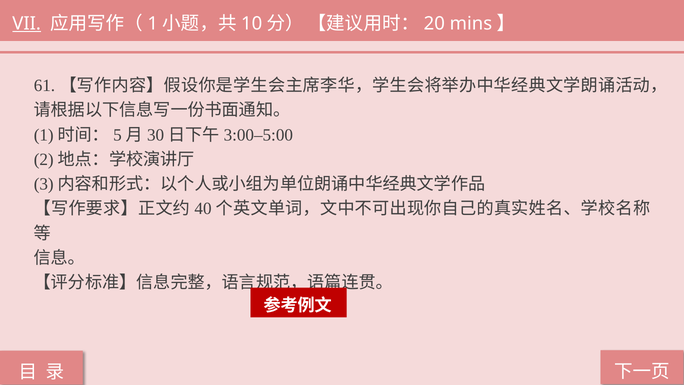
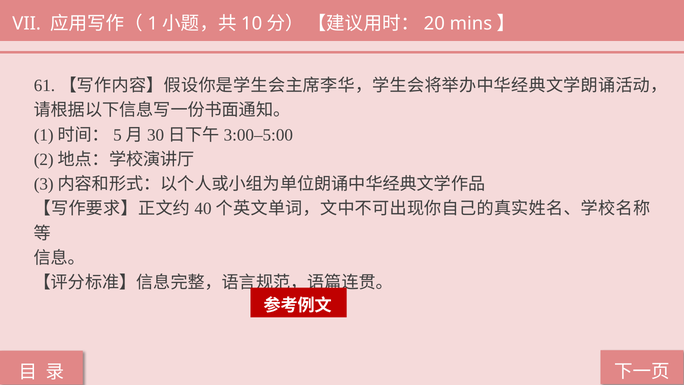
VII underline: present -> none
